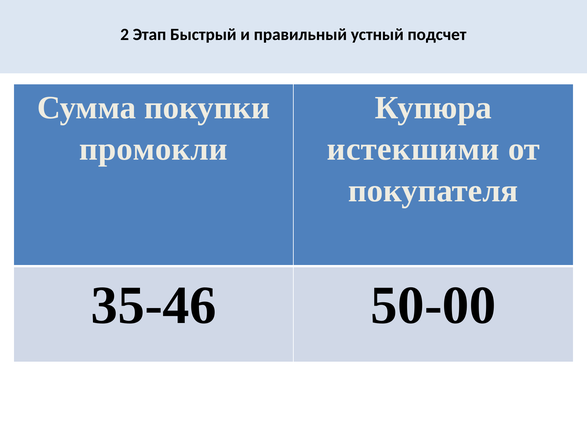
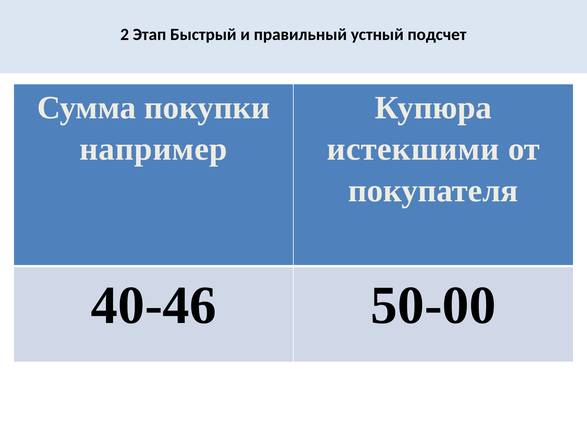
промокли: промокли -> например
35-46: 35-46 -> 40-46
